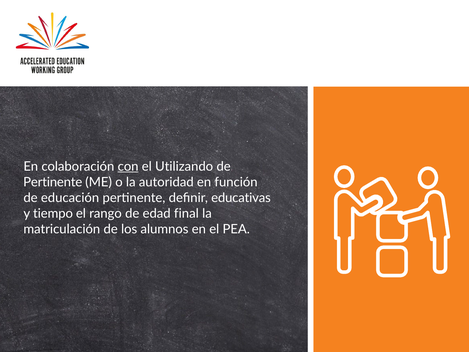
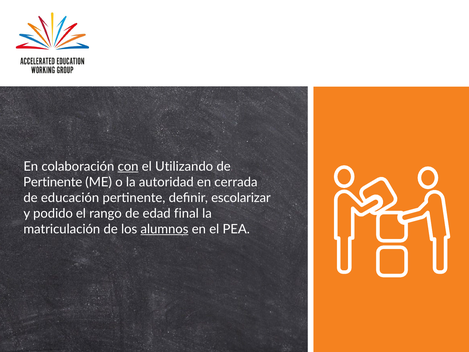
función: función -> cerrada
educativas: educativas -> escolarizar
tiempo: tiempo -> podido
alumnos underline: none -> present
